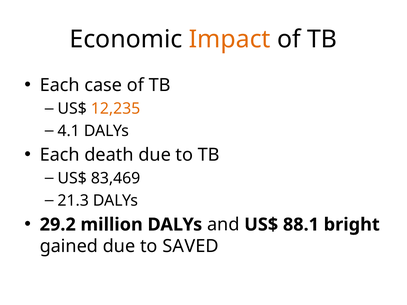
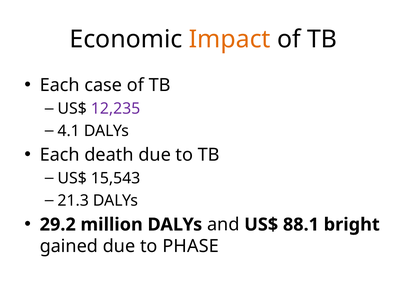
12,235 colour: orange -> purple
83,469: 83,469 -> 15,543
SAVED: SAVED -> PHASE
